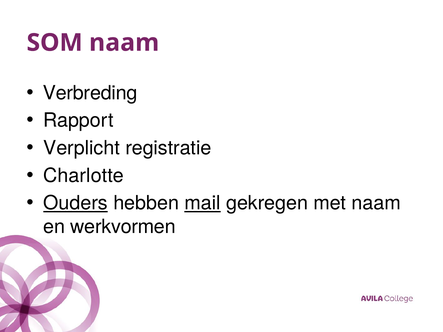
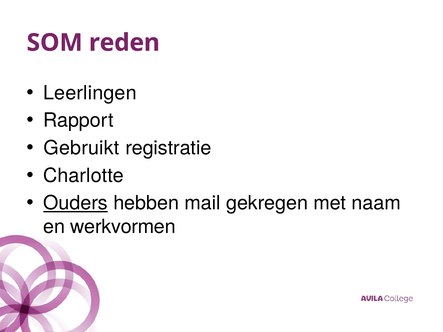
SOM naam: naam -> reden
Verbreding: Verbreding -> Leerlingen
Verplicht: Verplicht -> Gebruikt
mail underline: present -> none
